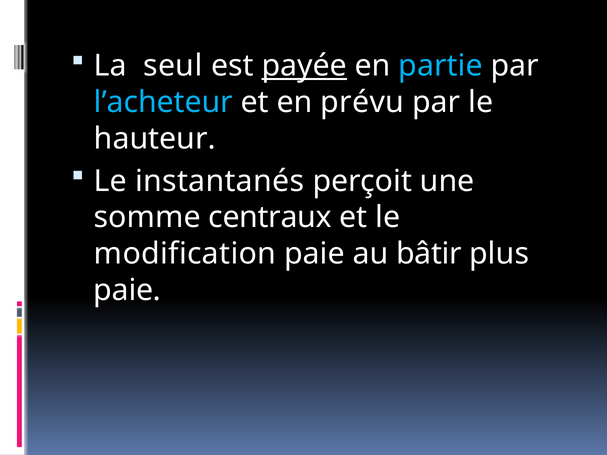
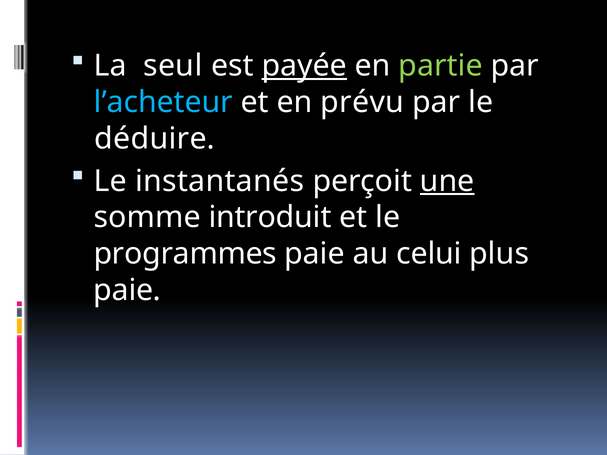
partie colour: light blue -> light green
hauteur: hauteur -> déduire
une underline: none -> present
centraux: centraux -> introduit
modification: modification -> programmes
bâtir: bâtir -> celui
